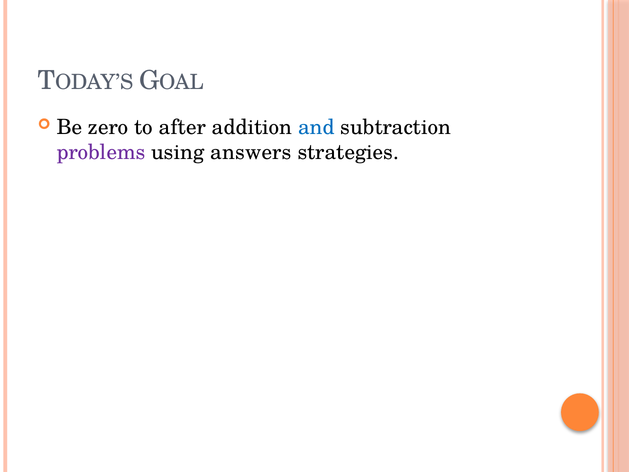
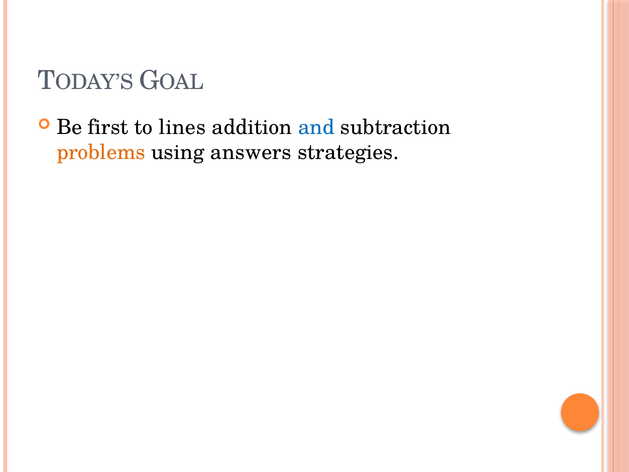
zero: zero -> first
after: after -> lines
problems colour: purple -> orange
